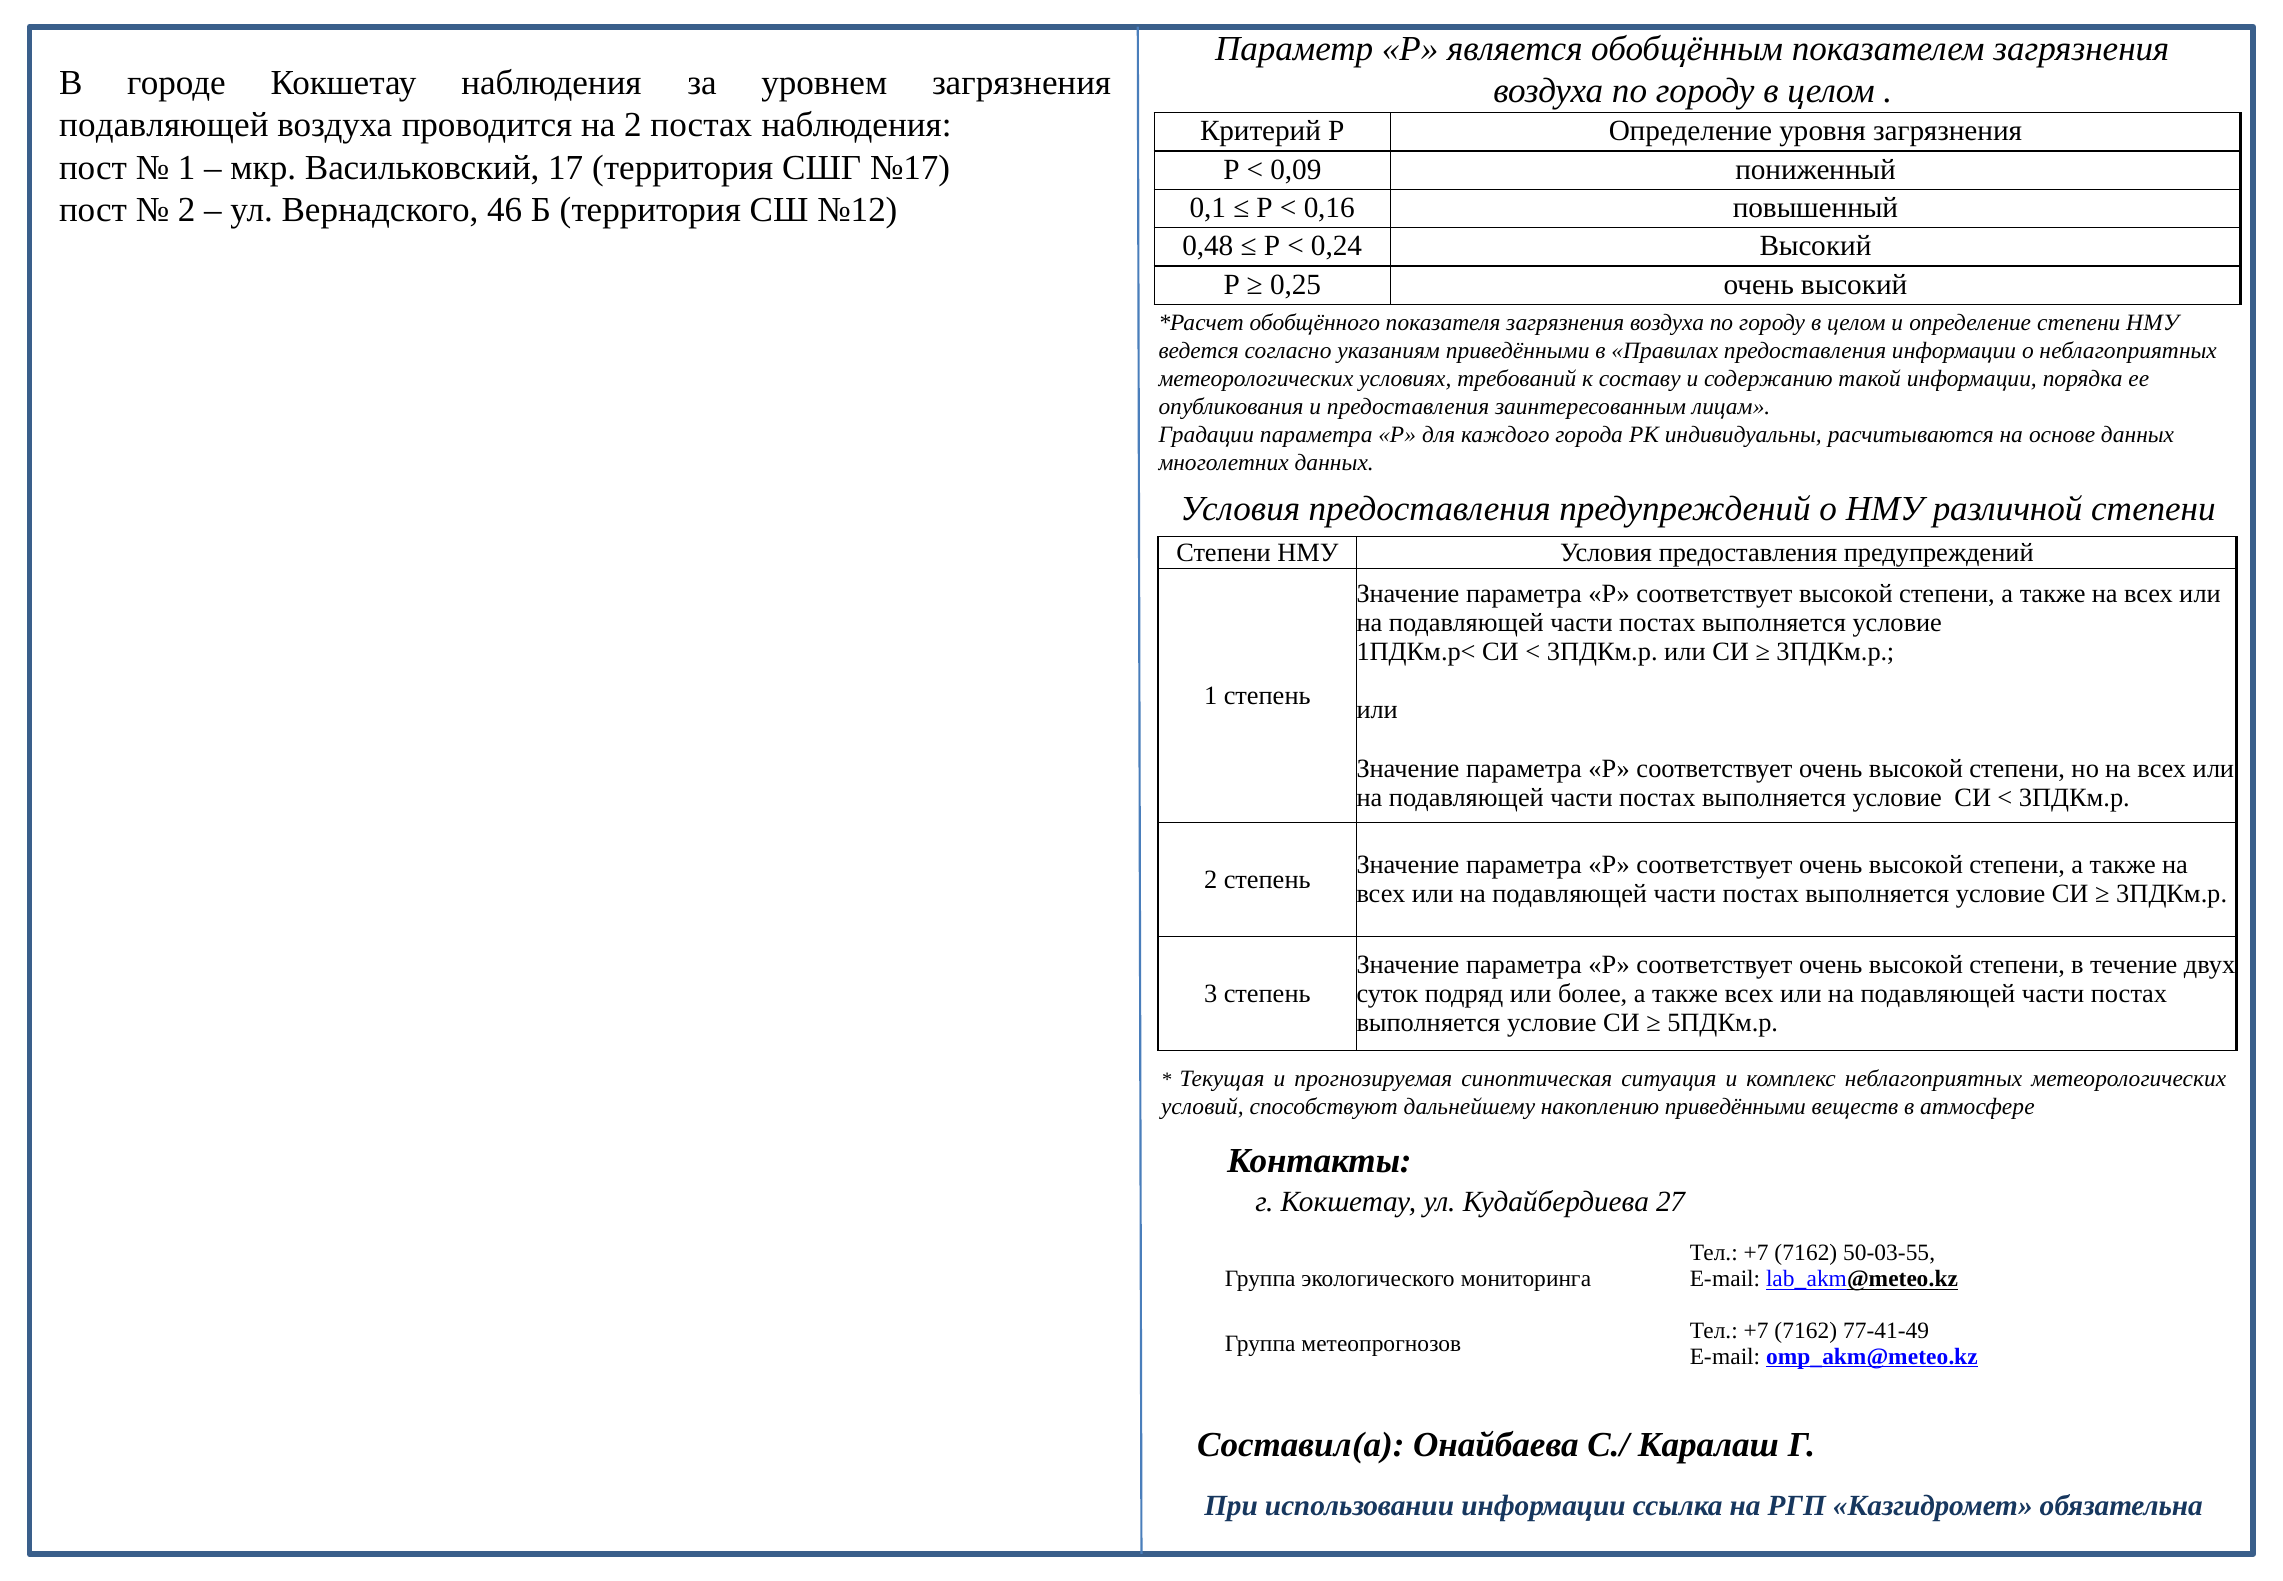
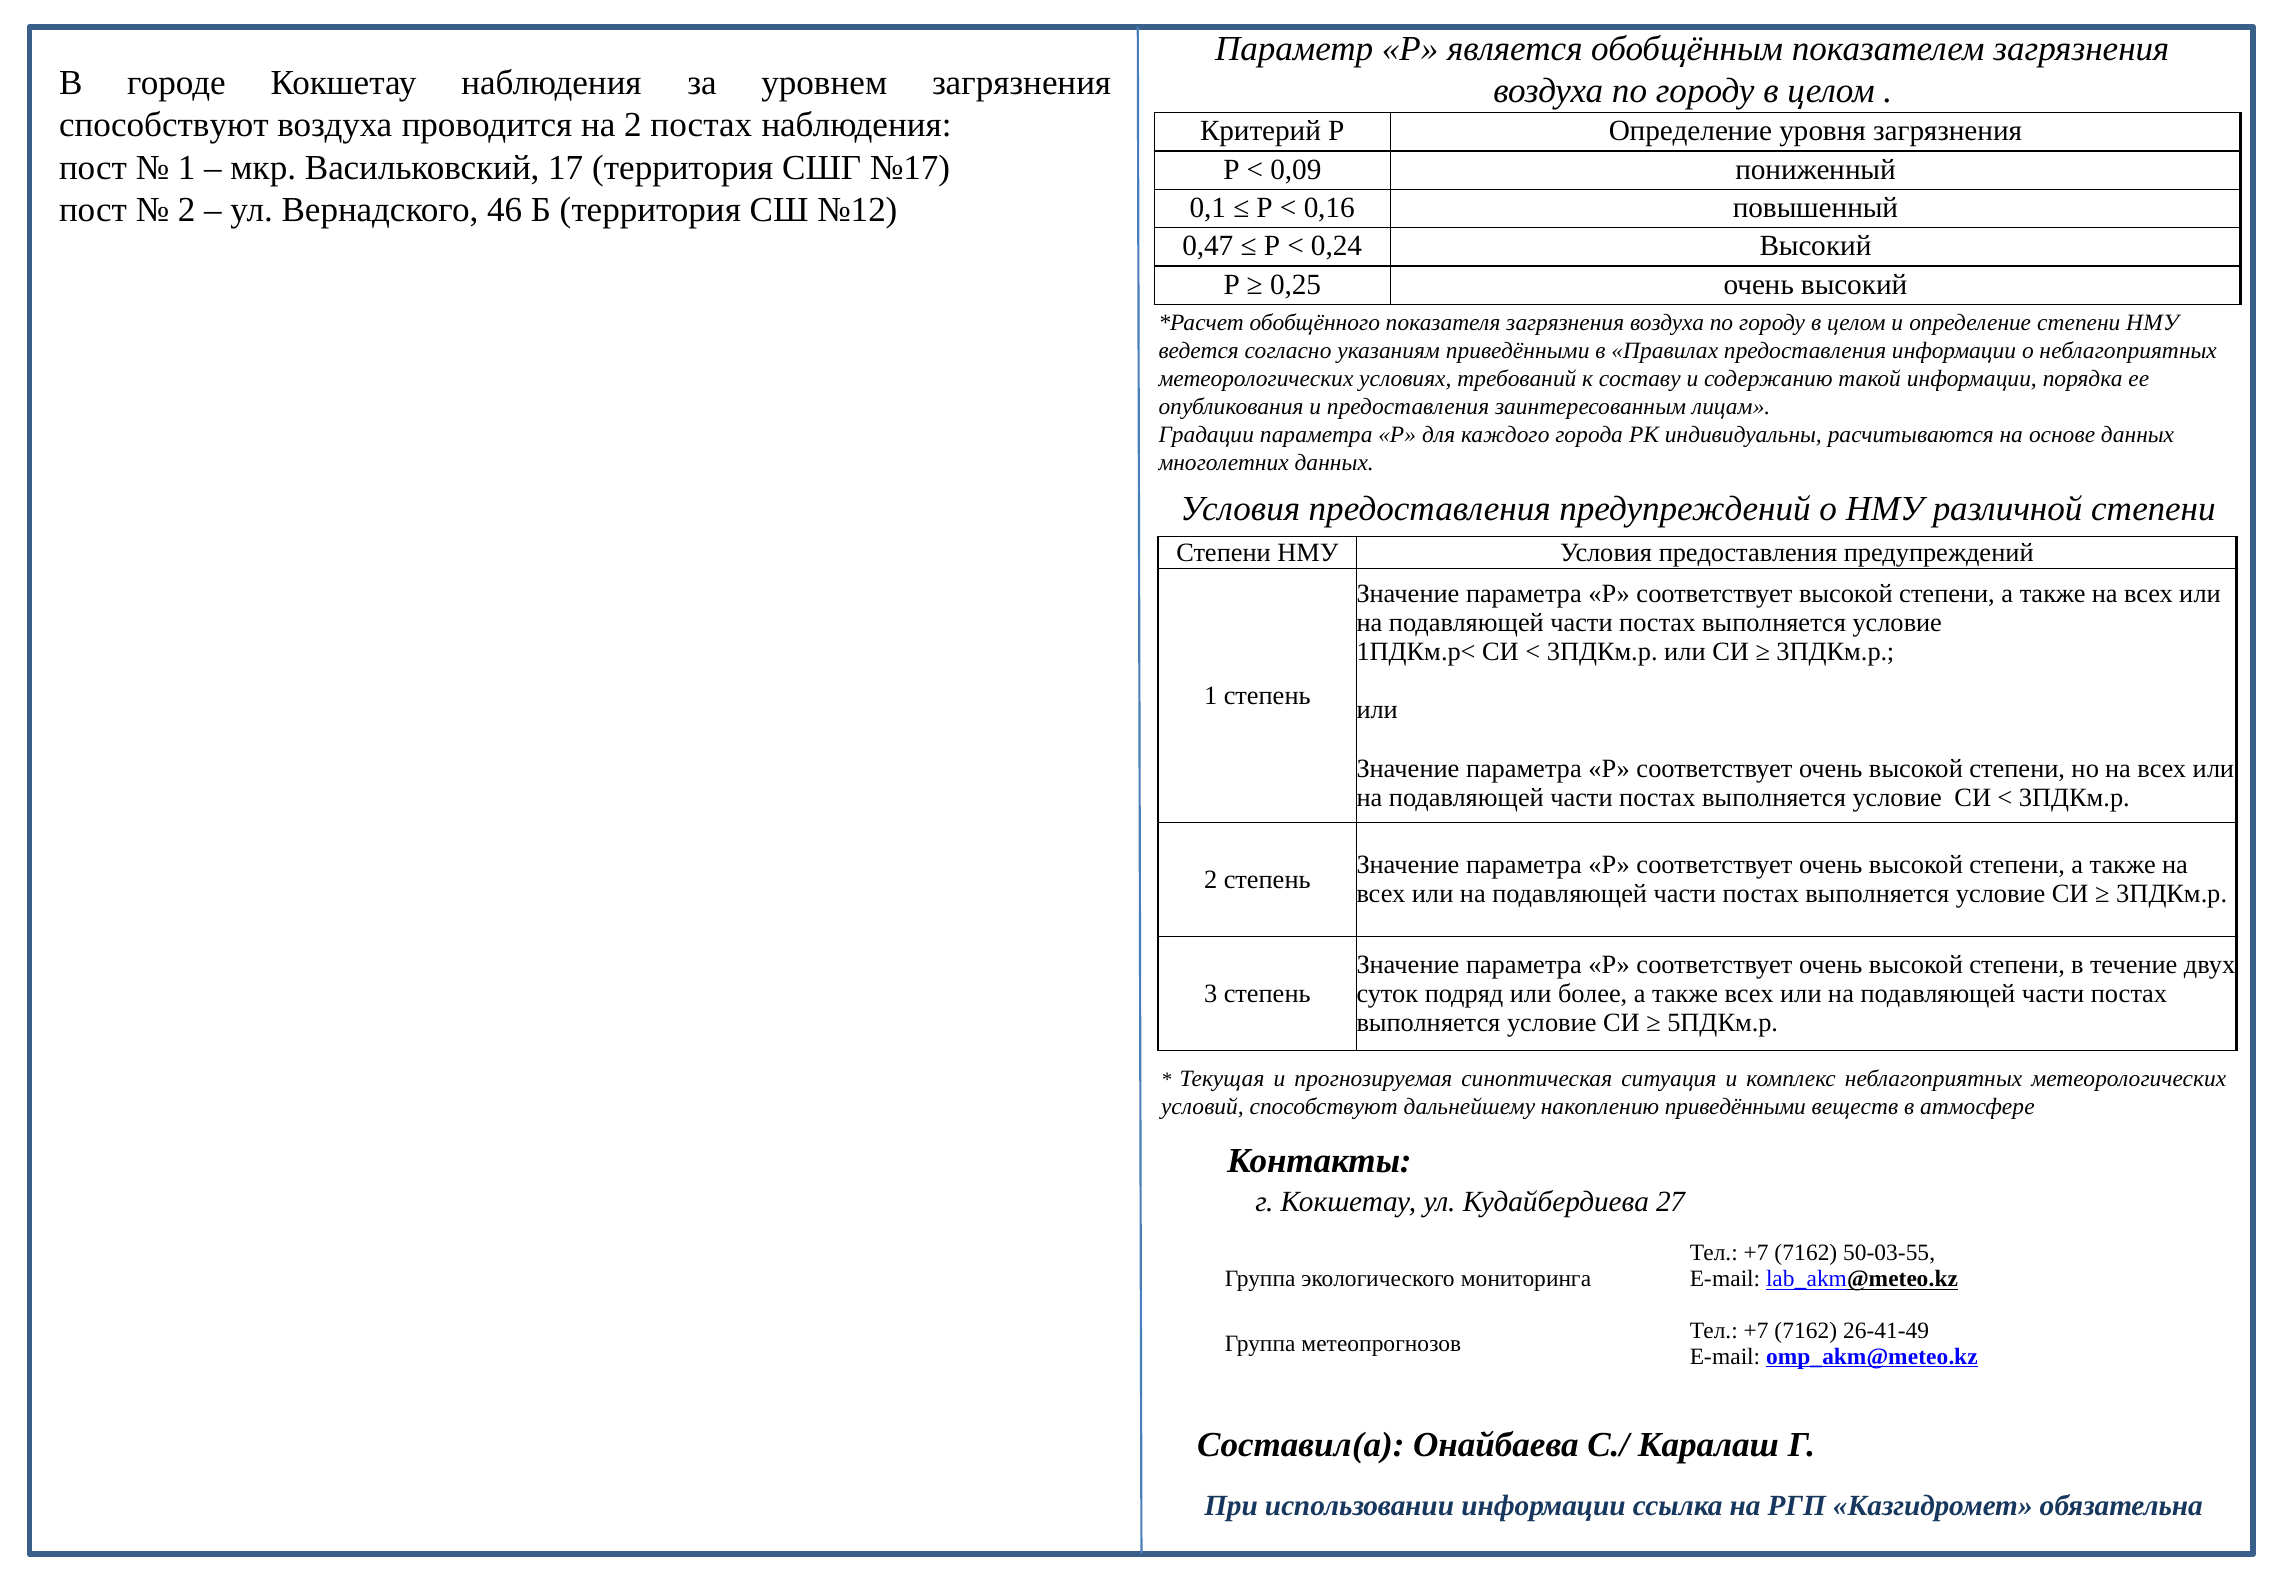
подавляющей at (164, 125): подавляющей -> способствуют
0,48: 0,48 -> 0,47
77-41-49: 77-41-49 -> 26-41-49
